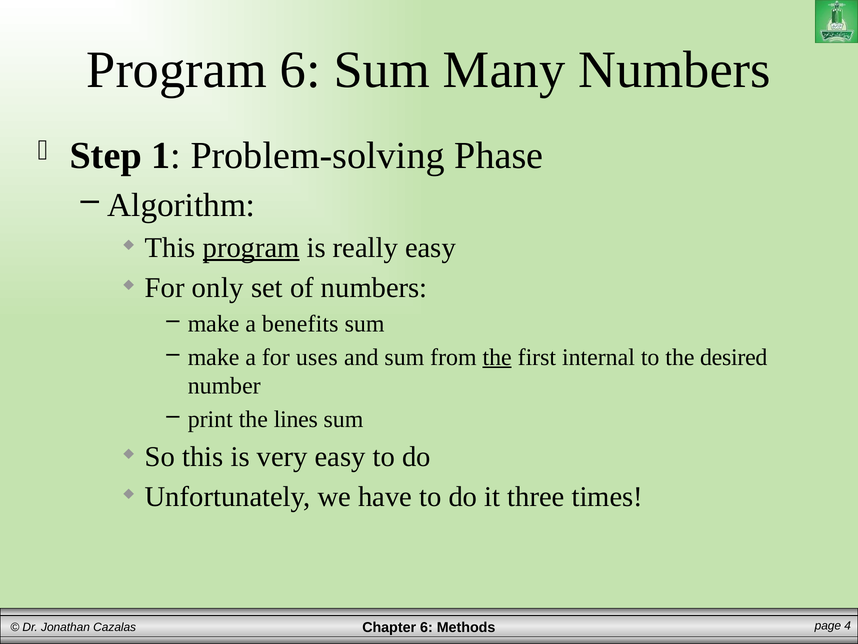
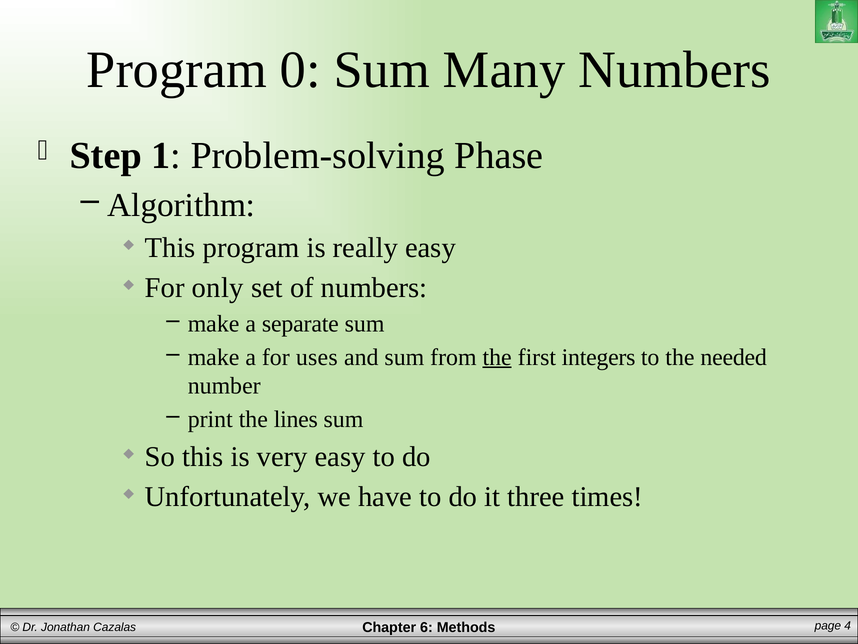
Program 6: 6 -> 0
program at (251, 248) underline: present -> none
benefits: benefits -> separate
internal: internal -> integers
desired: desired -> needed
